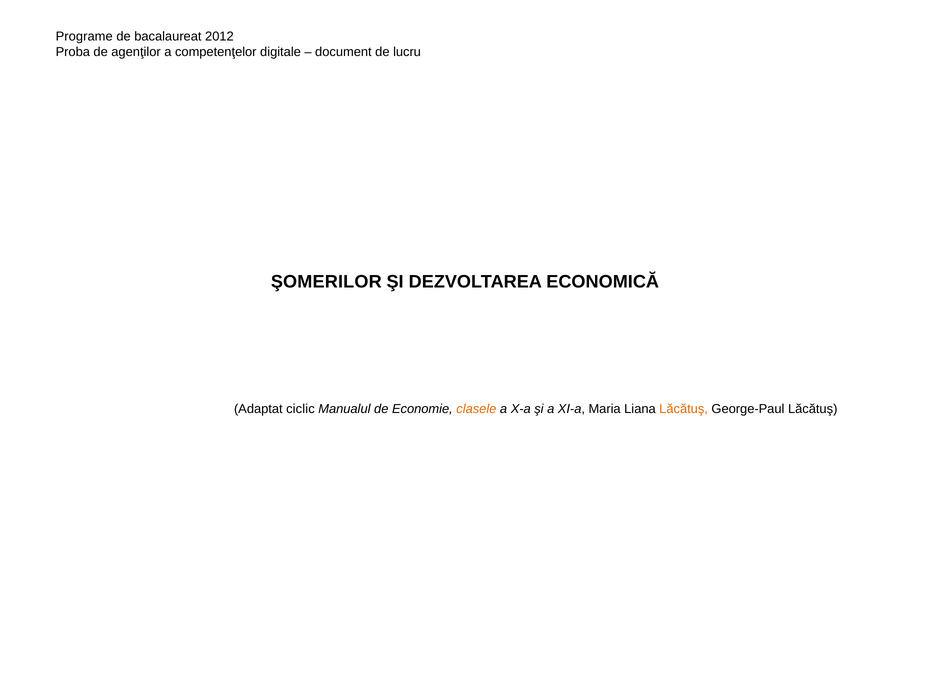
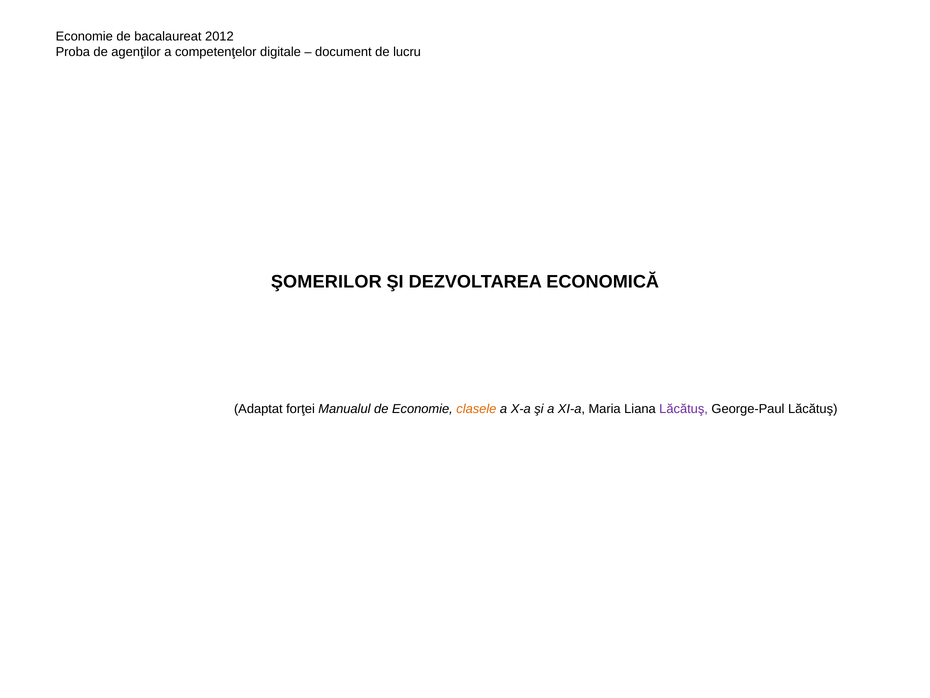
Programe at (84, 36): Programe -> Economie
ciclic: ciclic -> forţei
Lăcătuş at (684, 409) colour: orange -> purple
